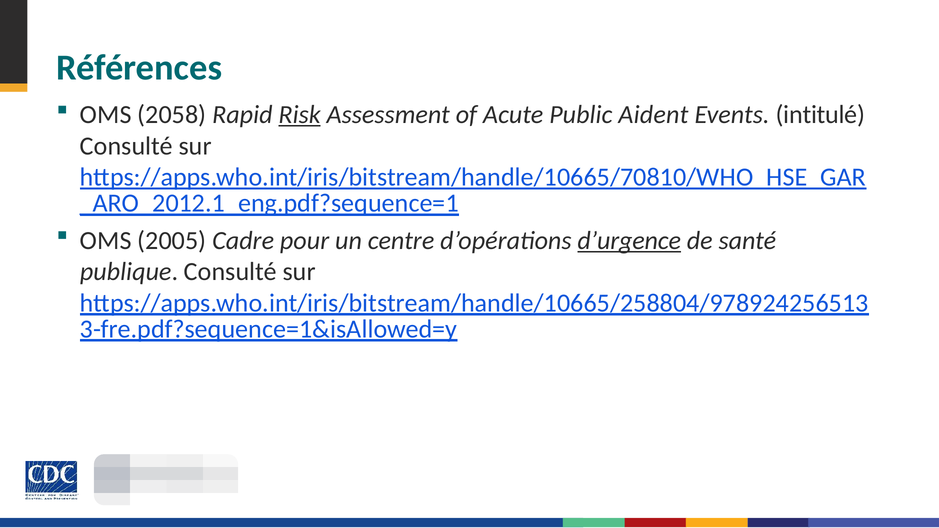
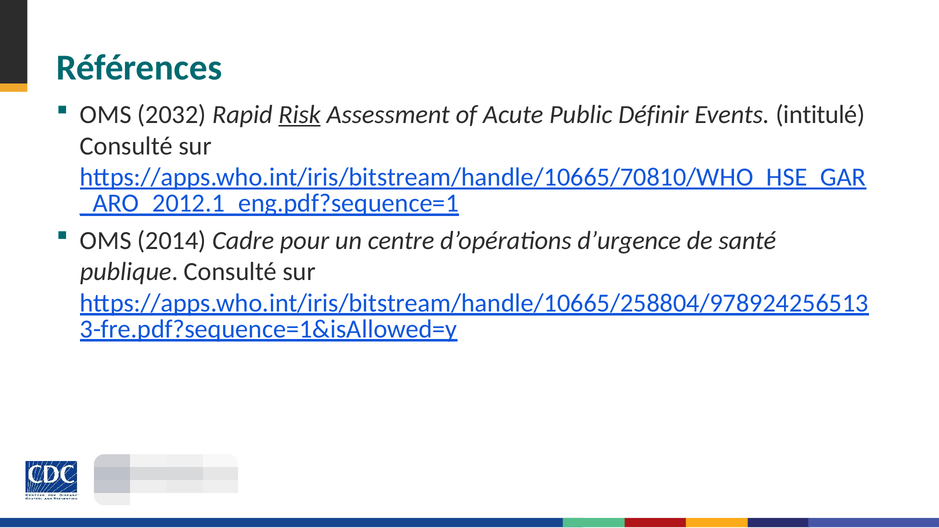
2058: 2058 -> 2032
Aident: Aident -> Définir
2005: 2005 -> 2014
d’urgence underline: present -> none
